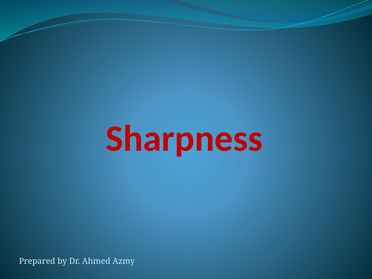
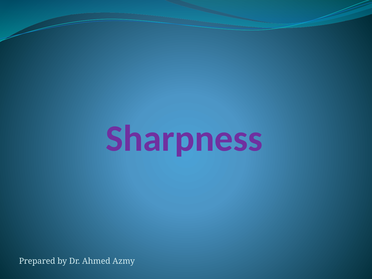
Sharpness colour: red -> purple
